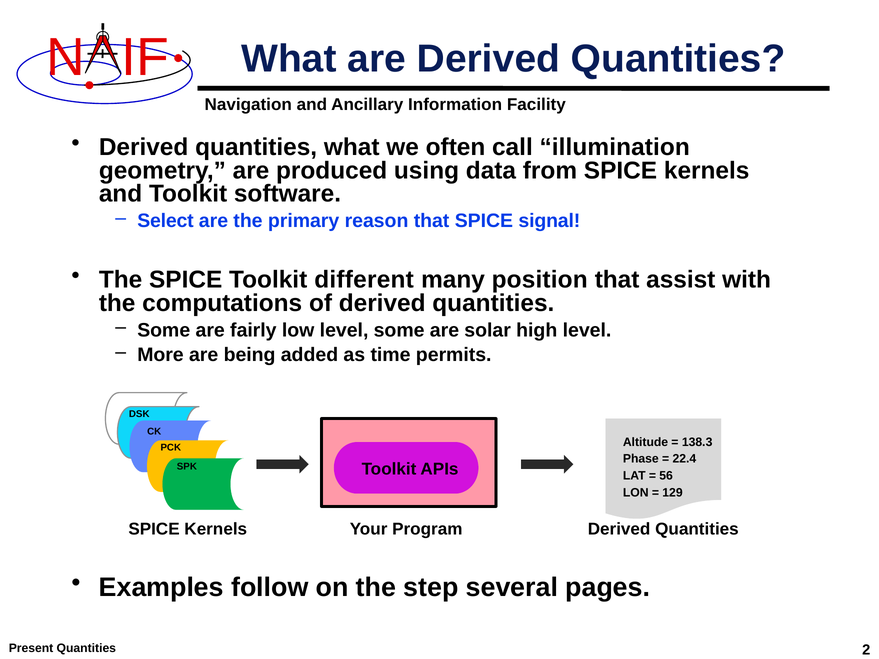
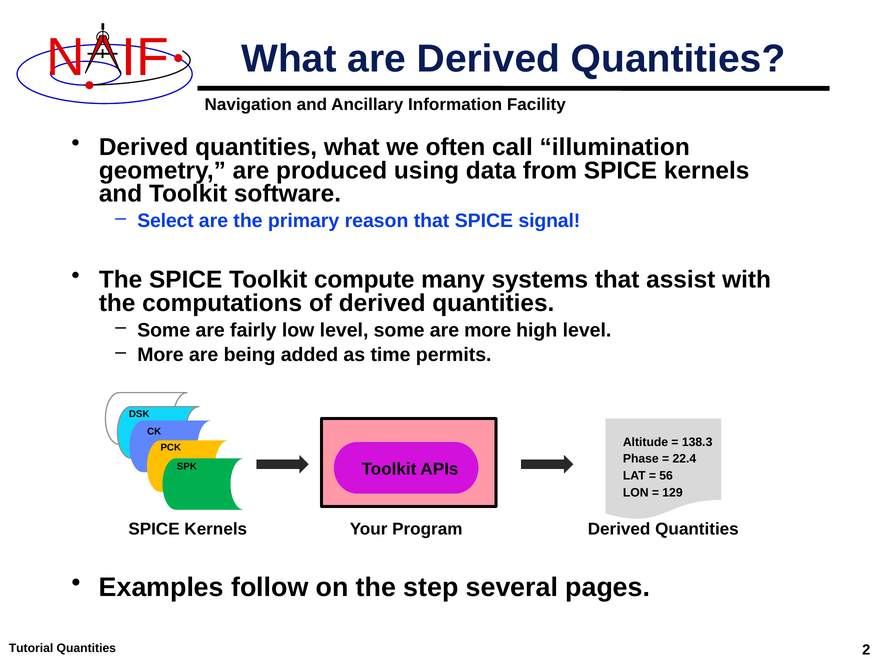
different: different -> compute
position: position -> systems
are solar: solar -> more
Present: Present -> Tutorial
